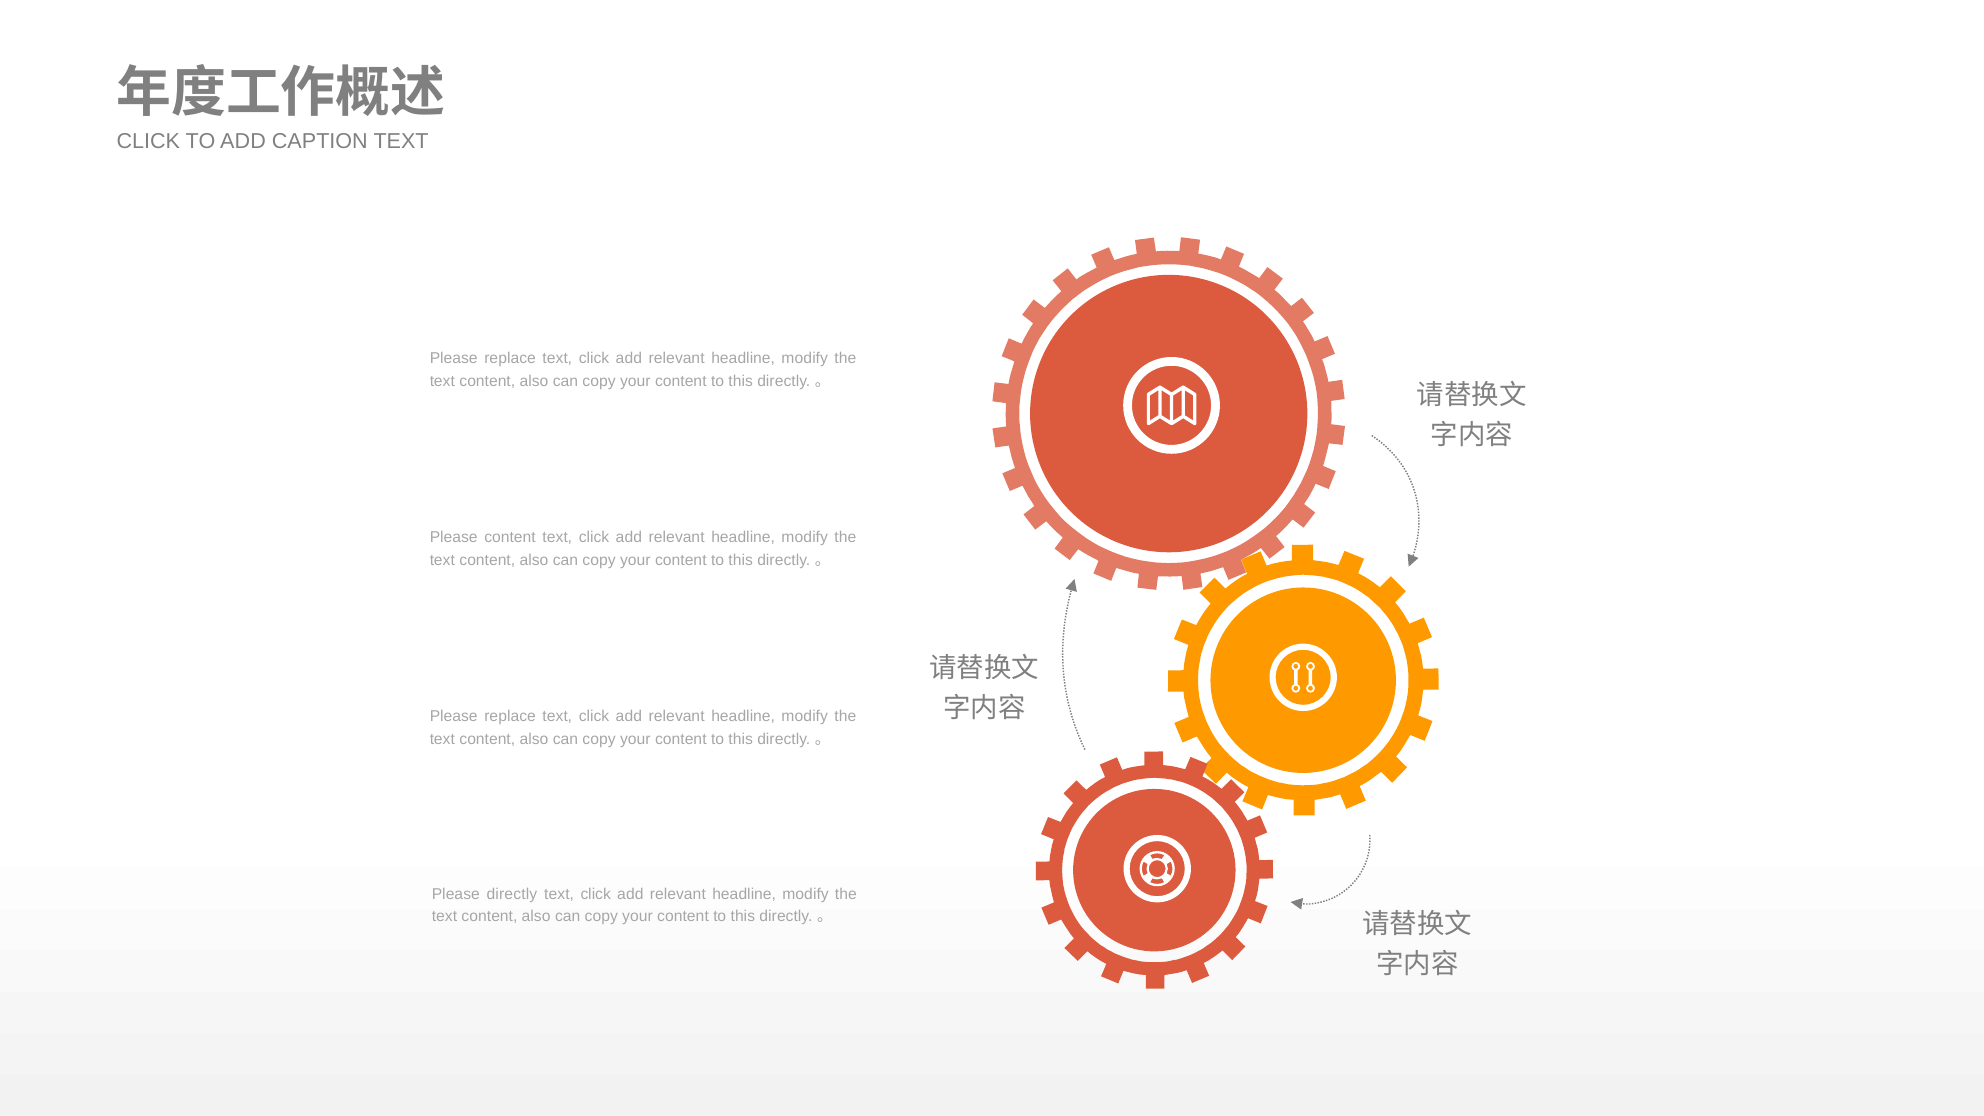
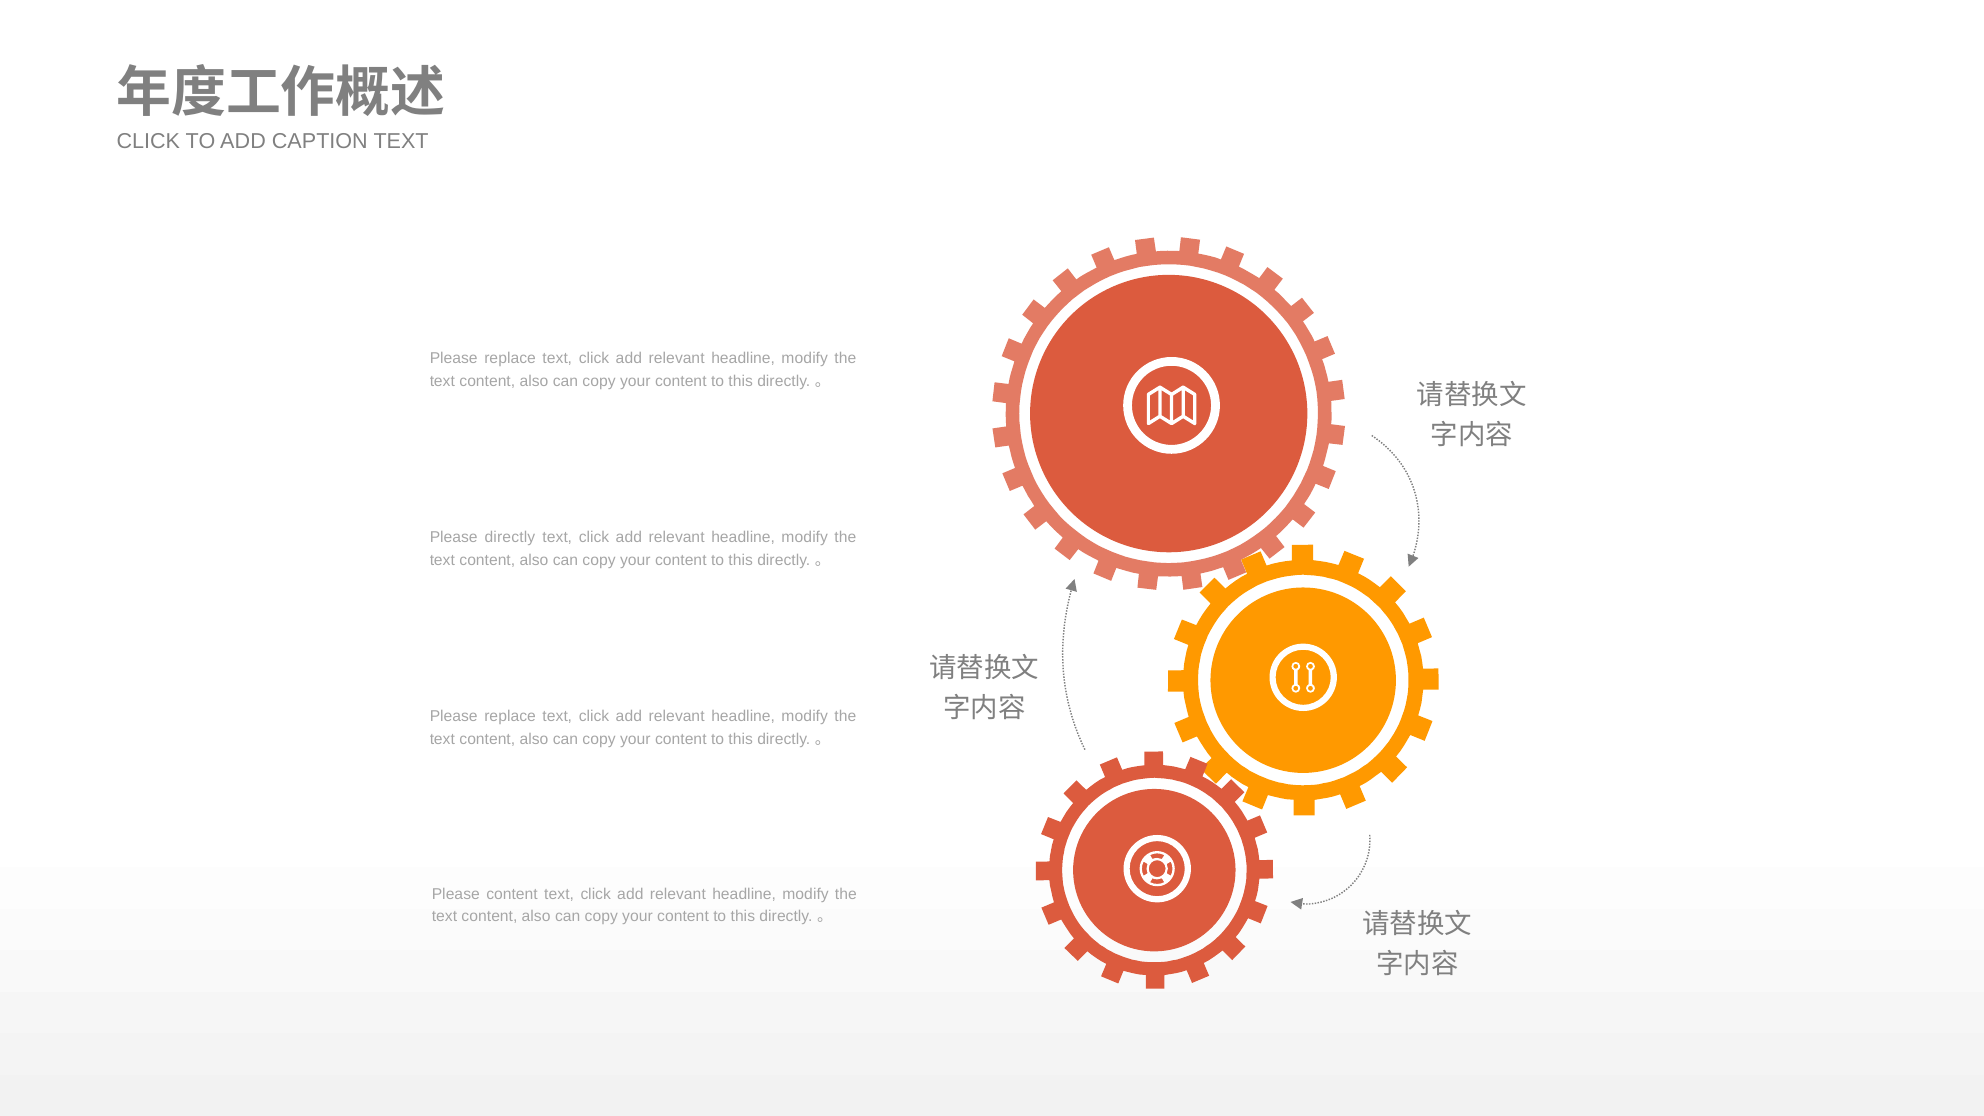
Please content: content -> directly
Please directly: directly -> content
